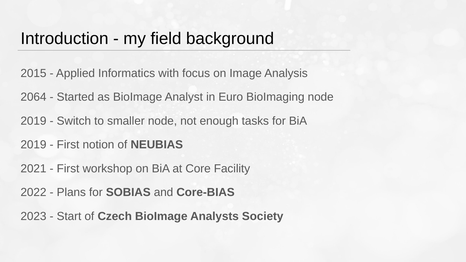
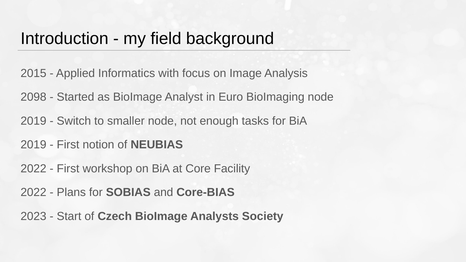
2064: 2064 -> 2098
2021 at (33, 169): 2021 -> 2022
